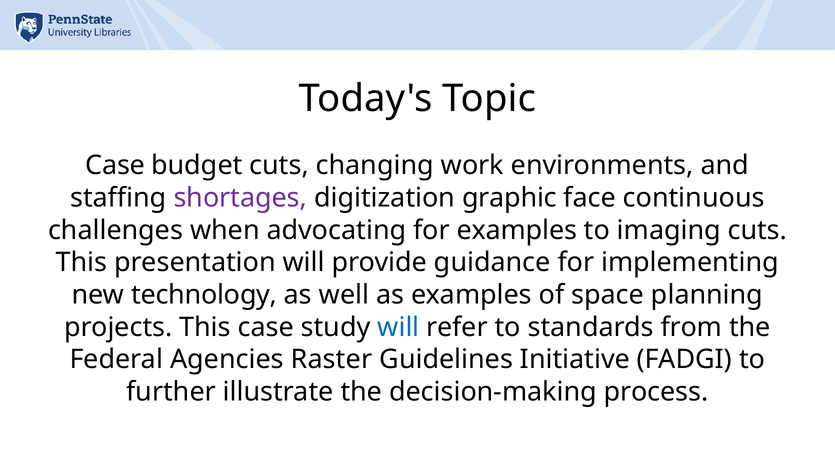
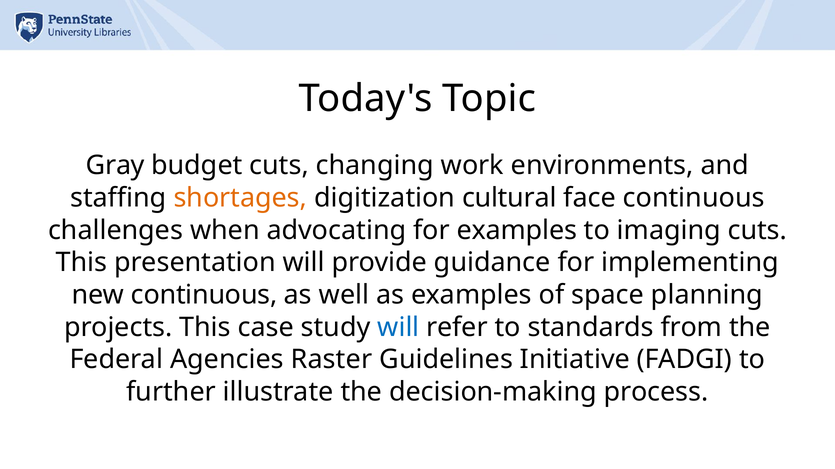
Case at (115, 166): Case -> Gray
shortages colour: purple -> orange
graphic: graphic -> cultural
new technology: technology -> continuous
